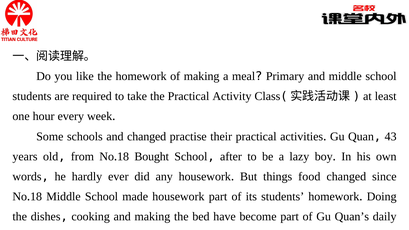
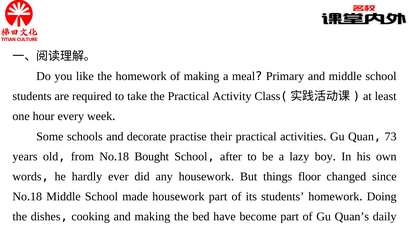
and changed: changed -> decorate
43: 43 -> 73
food: food -> floor
